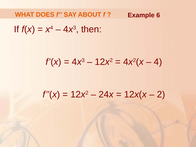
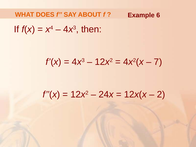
4: 4 -> 7
